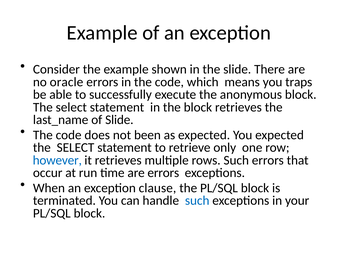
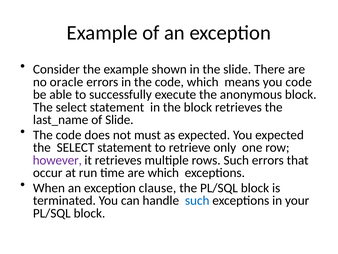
you traps: traps -> code
been: been -> must
however colour: blue -> purple
are errors: errors -> which
